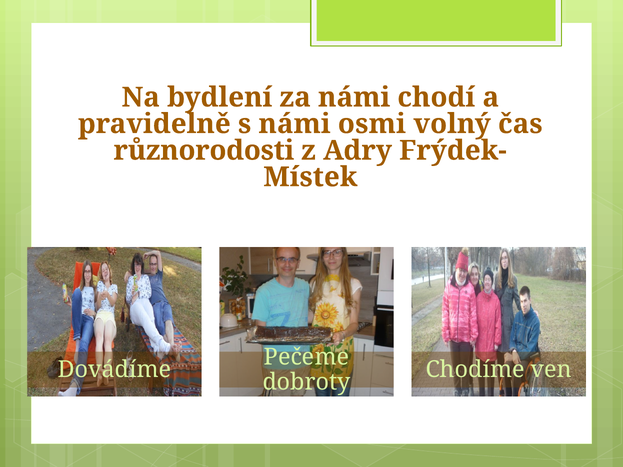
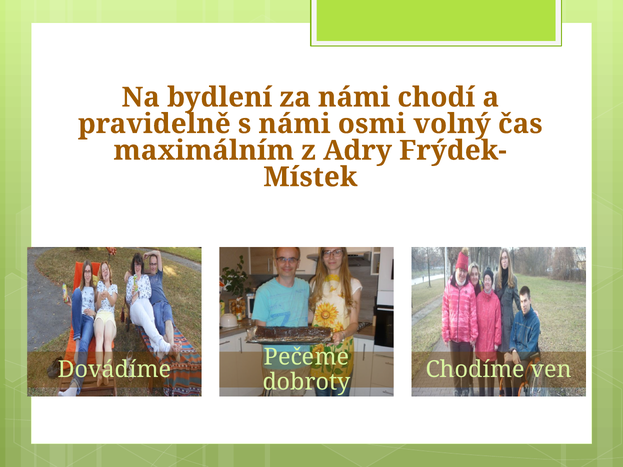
různorodosti: různorodosti -> maximálním
